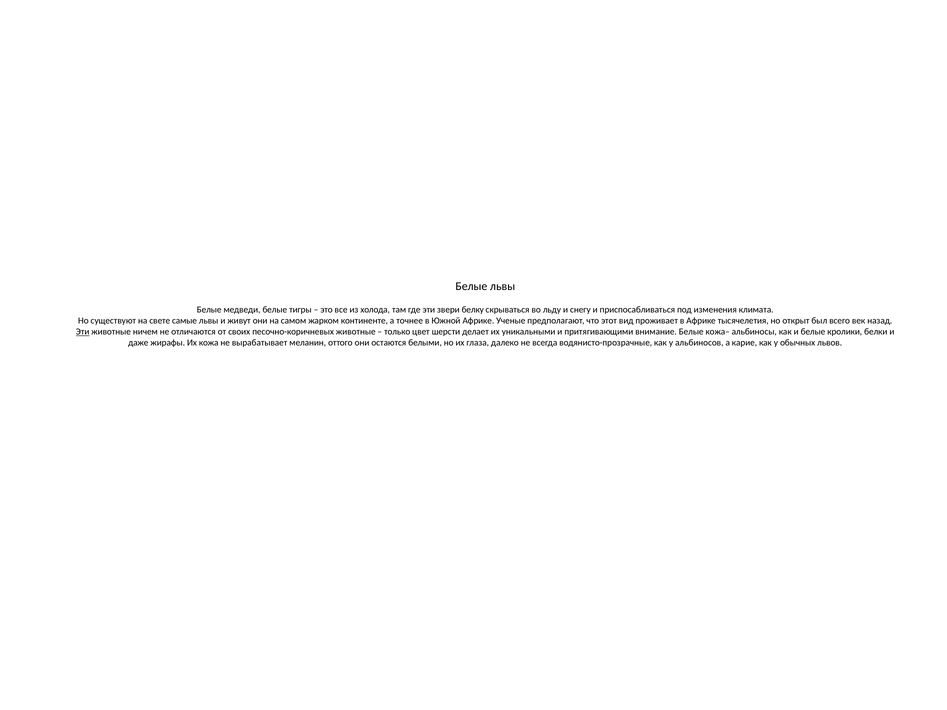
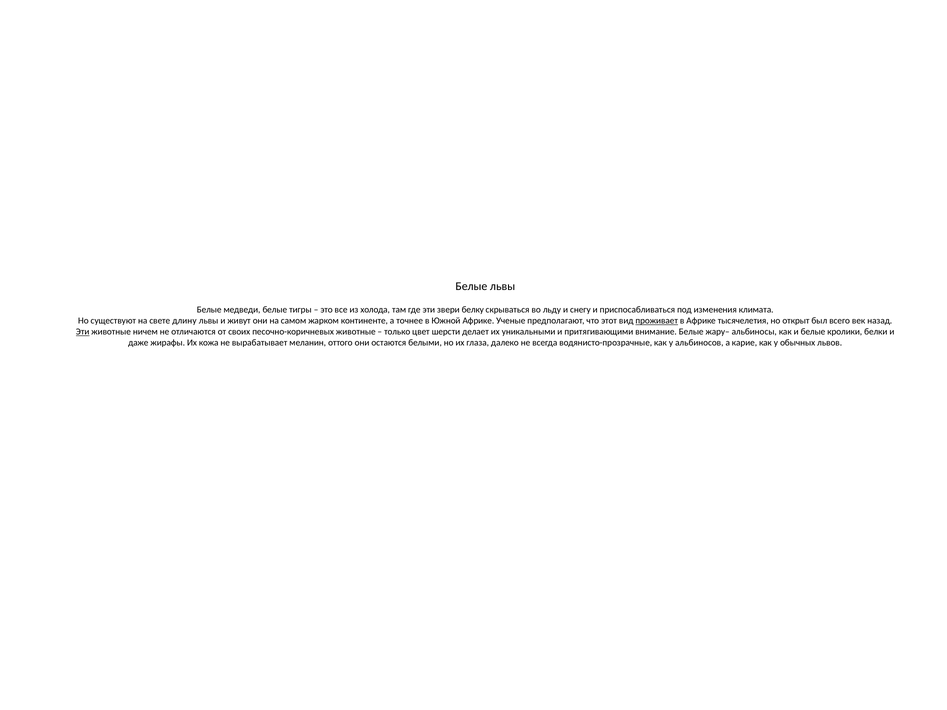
самые: самые -> длину
проживает underline: none -> present
кожа–: кожа– -> жару–
